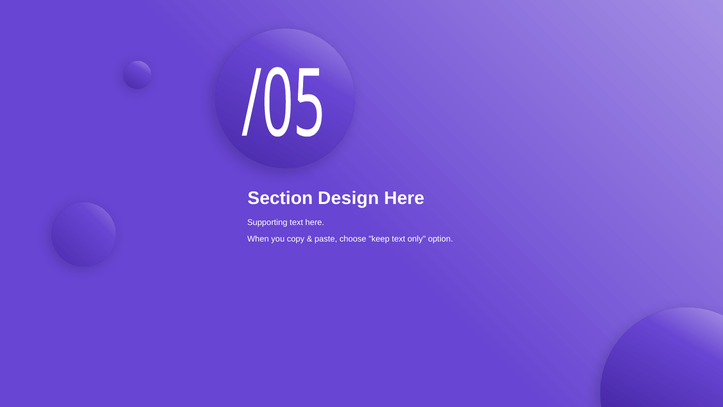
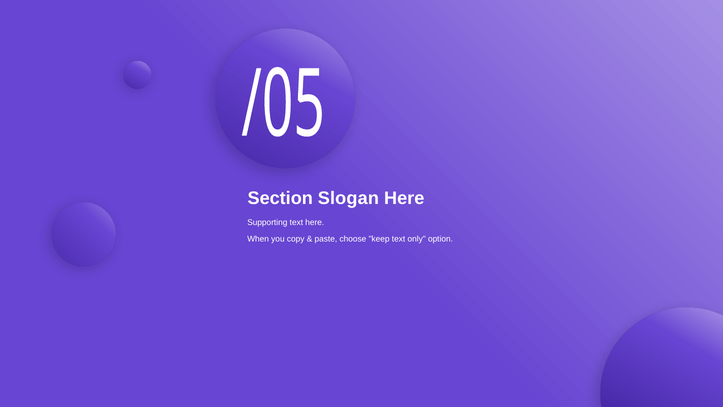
Design: Design -> Slogan
